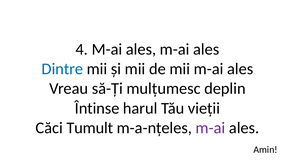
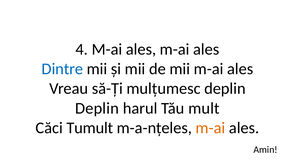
Întinse at (97, 108): Întinse -> Deplin
vieții: vieții -> mult
m-ai at (210, 128) colour: purple -> orange
